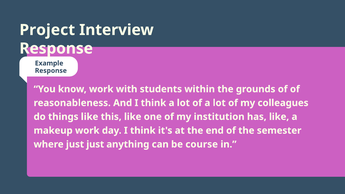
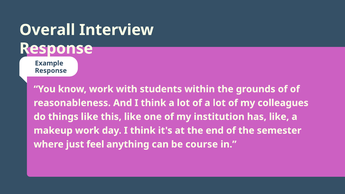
Project: Project -> Overall
just just: just -> feel
